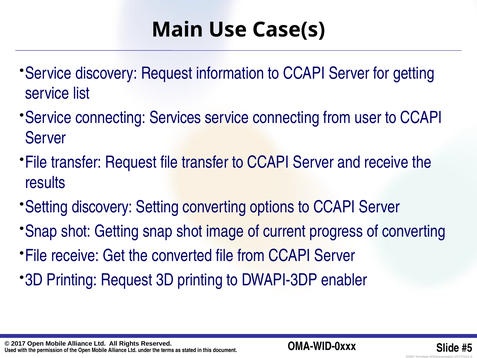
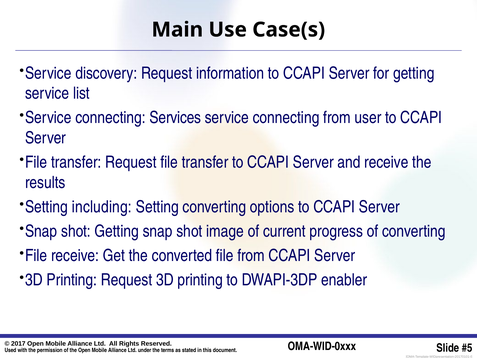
Setting discovery: discovery -> including
